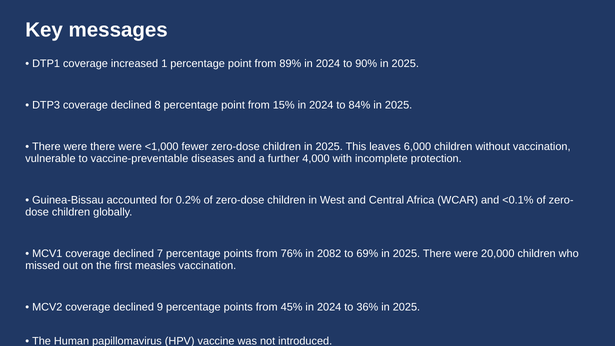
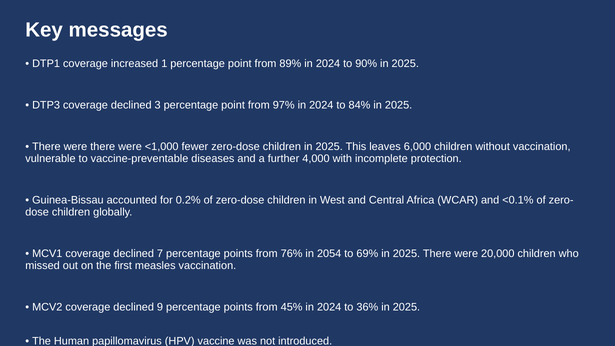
8: 8 -> 3
15%: 15% -> 97%
2082: 2082 -> 2054
